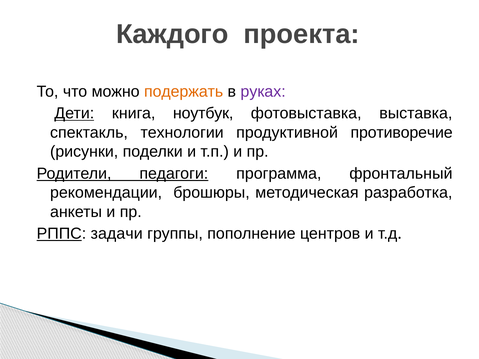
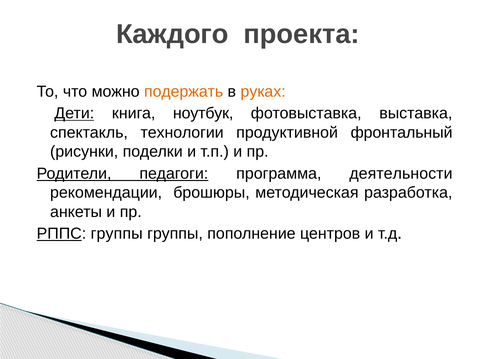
руках colour: purple -> orange
противоречие: противоречие -> фронтальный
фронтальный: фронтальный -> деятельности
РППС задачи: задачи -> группы
